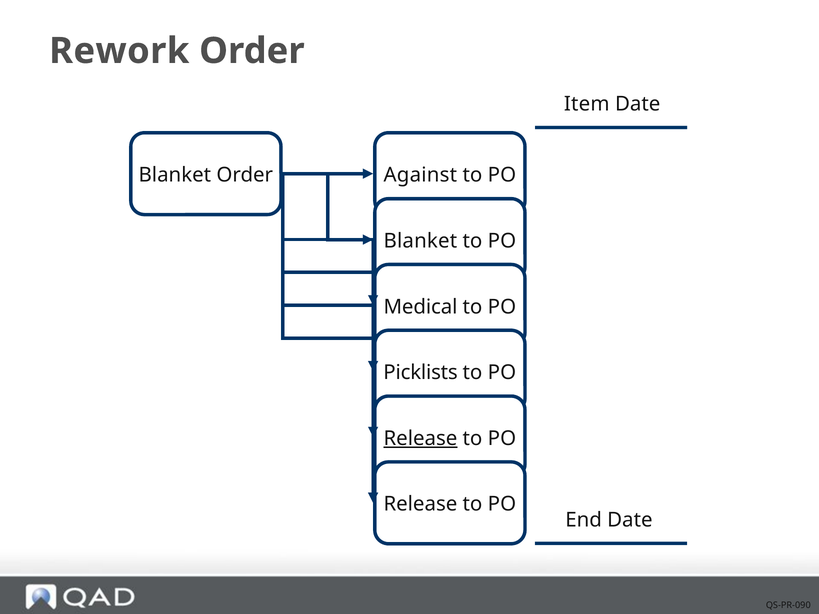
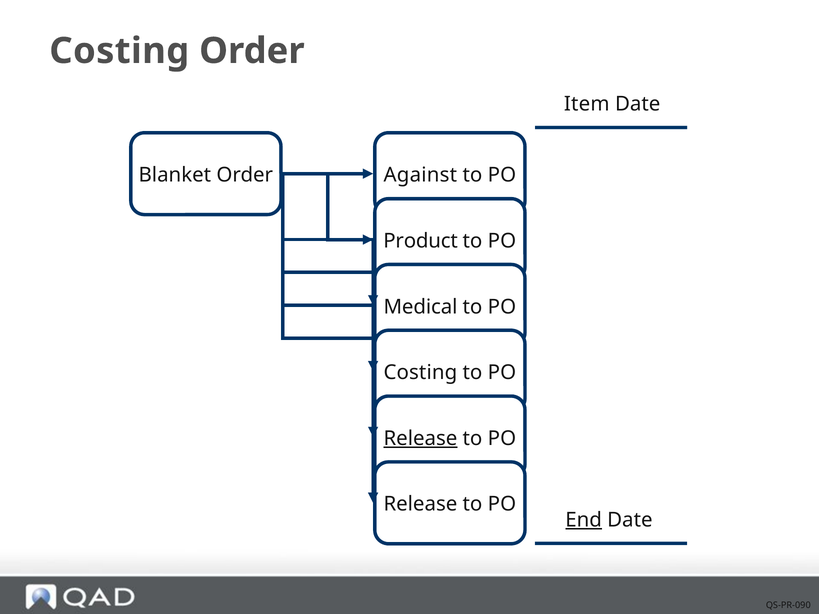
Rework at (119, 51): Rework -> Costing
Blanket at (420, 241): Blanket -> Product
Picklists at (421, 373): Picklists -> Costing
End underline: none -> present
